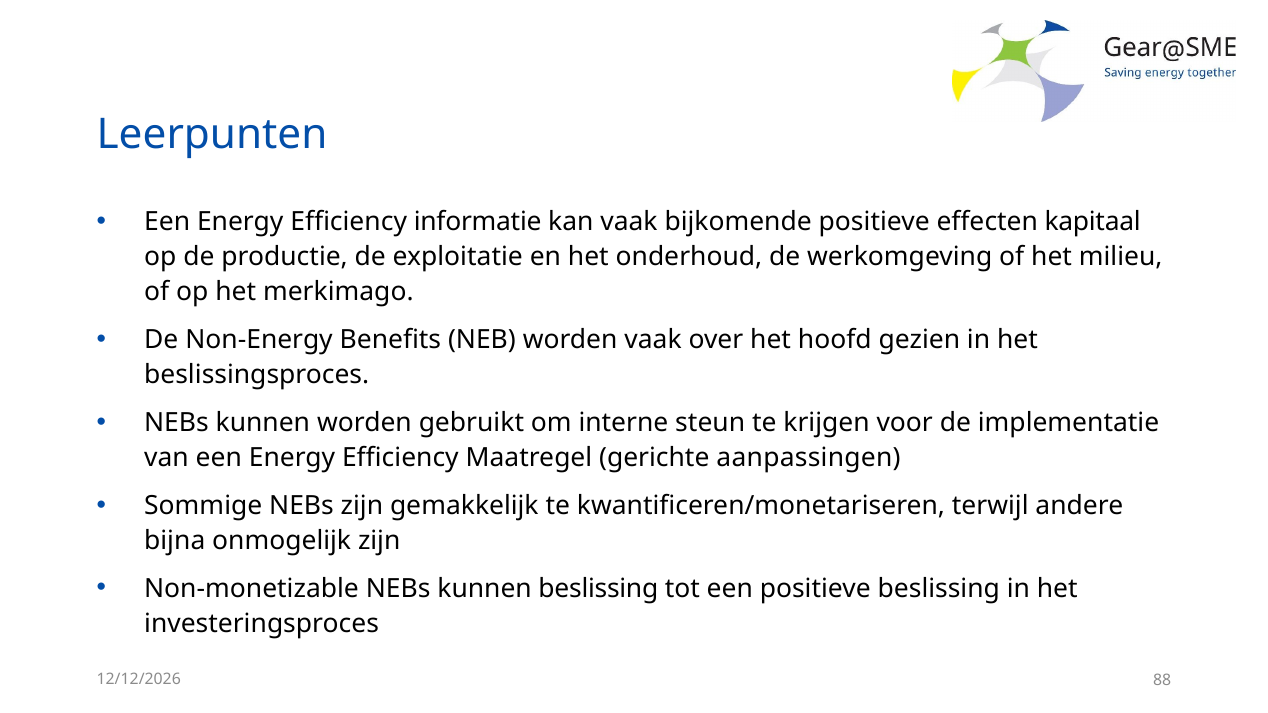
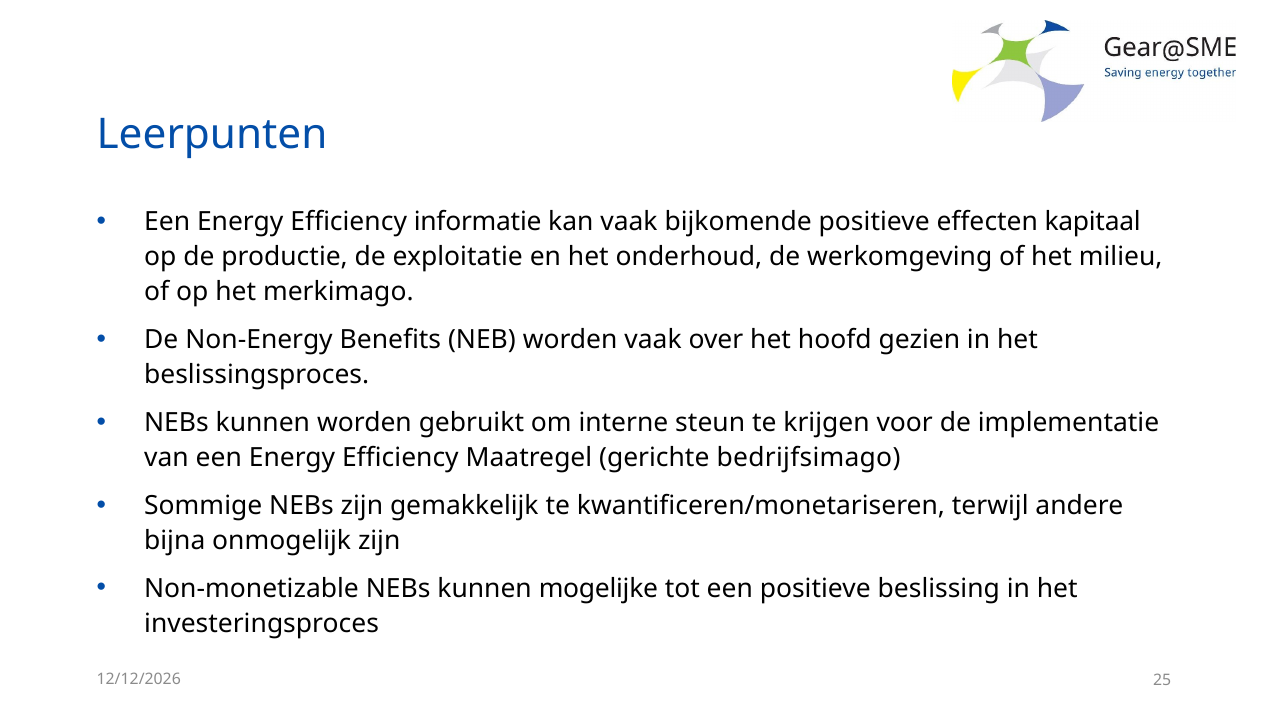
aanpassingen: aanpassingen -> bedrijfsimago
kunnen beslissing: beslissing -> mogelijke
88: 88 -> 25
